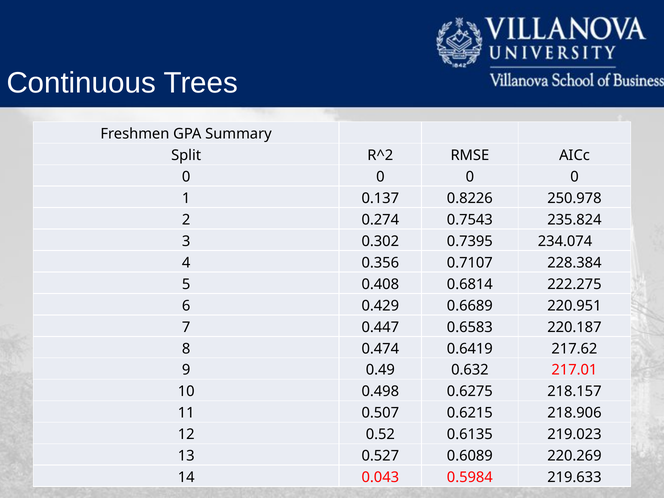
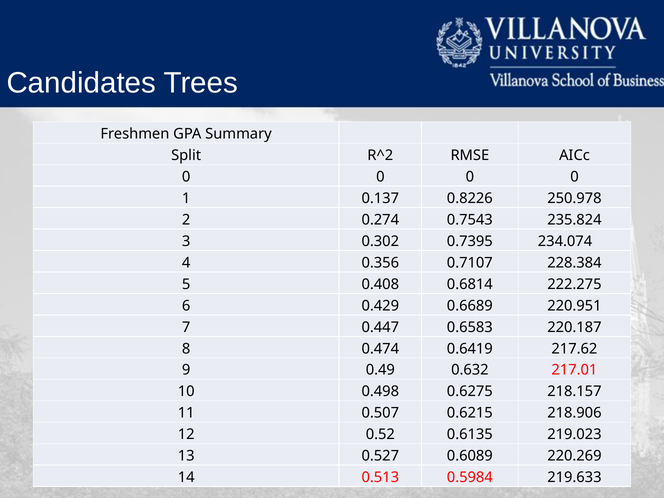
Continuous: Continuous -> Candidates
0.043: 0.043 -> 0.513
